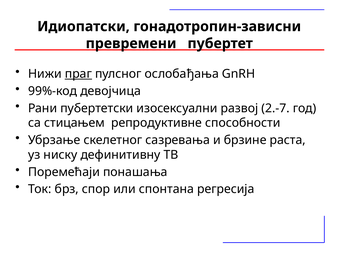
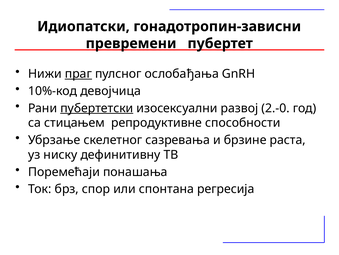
99%-код: 99%-код -> 10%-код
пубертетски underline: none -> present
2.-7: 2.-7 -> 2.-0
